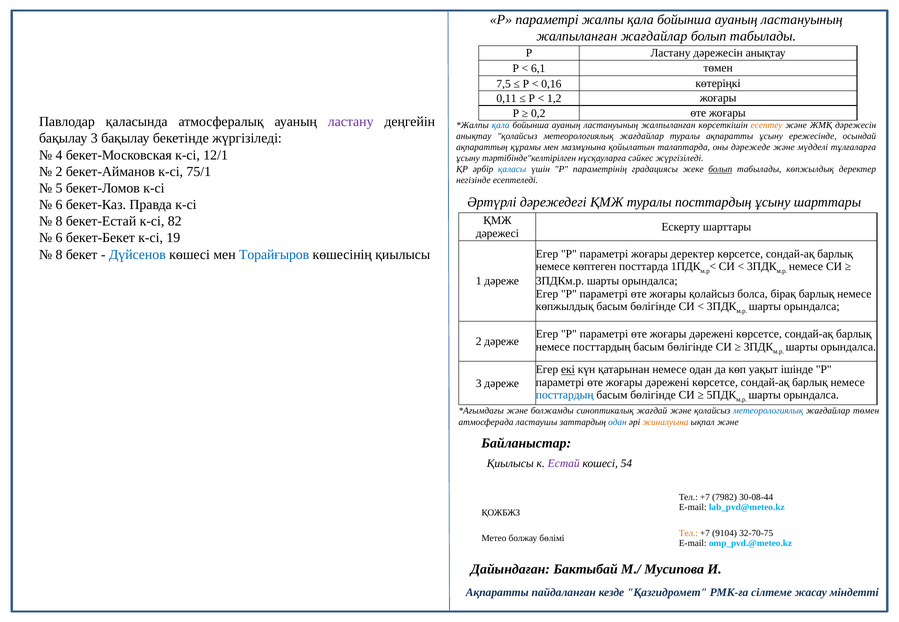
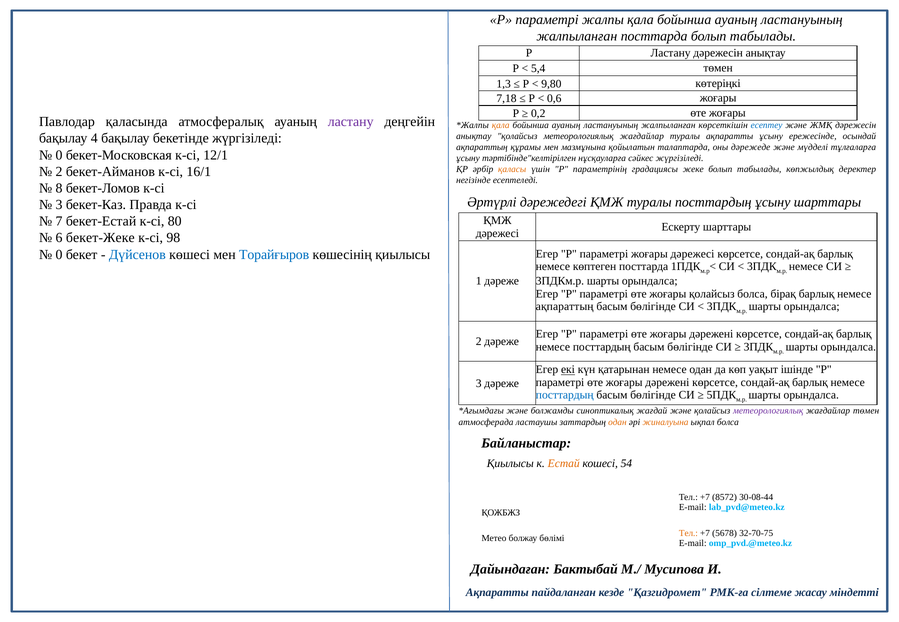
жалпыланған жағдайлар: жағдайлар -> посттарда
6,1: 6,1 -> 5,4
7,5: 7,5 -> 1,3
0,16: 0,16 -> 9,80
0,11: 0,11 -> 7,18
1,2: 1,2 -> 0,6
қала at (501, 125) colour: blue -> orange
есептеу colour: orange -> blue
бақылау 3: 3 -> 4
4 at (59, 155): 4 -> 0
қаласы colour: blue -> orange
болып at (720, 169) underline: present -> none
75/1: 75/1 -> 16/1
5: 5 -> 8
6 at (59, 205): 6 -> 3
8 at (59, 221): 8 -> 7
82: 82 -> 80
бекет-Бекет: бекет-Бекет -> бекет-Жеке
19: 19 -> 98
8 at (59, 255): 8 -> 0
жоғары деректер: деректер -> дәрежесі
көпжылдық at (565, 307): көпжылдық -> ақпараттың
метеорологиялық at (768, 411) colour: blue -> purple
одан at (617, 422) colour: blue -> orange
ықпал және: және -> болса
Естай colour: purple -> orange
7982: 7982 -> 8572
9104: 9104 -> 5678
